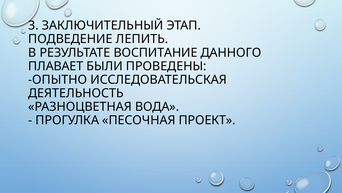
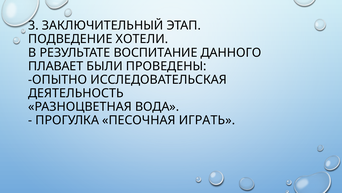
ЛЕПИТЬ: ЛЕПИТЬ -> ХОТЕЛИ
ПРОЕКТ: ПРОЕКТ -> ИГРАТЬ
